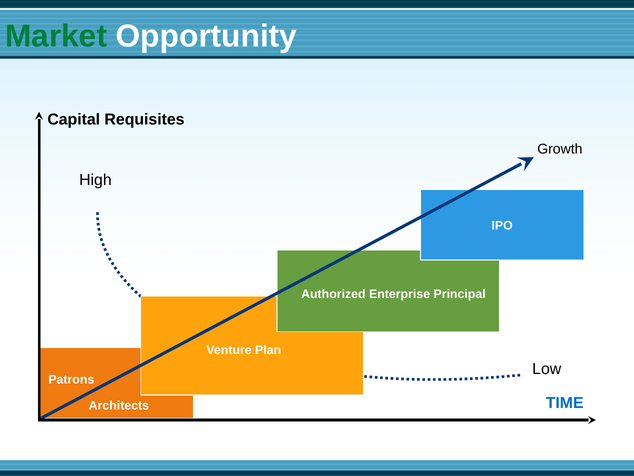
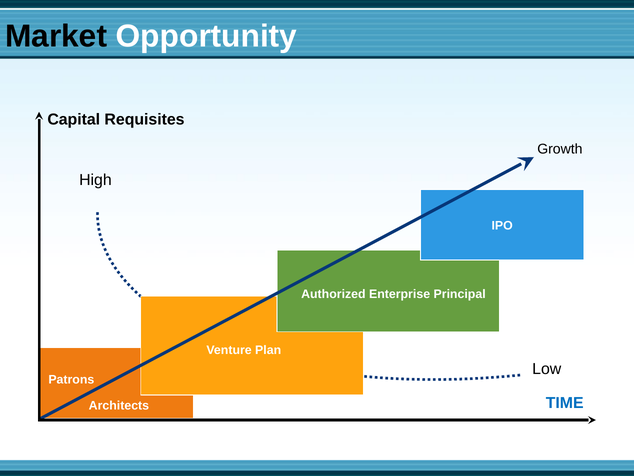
Market colour: green -> black
